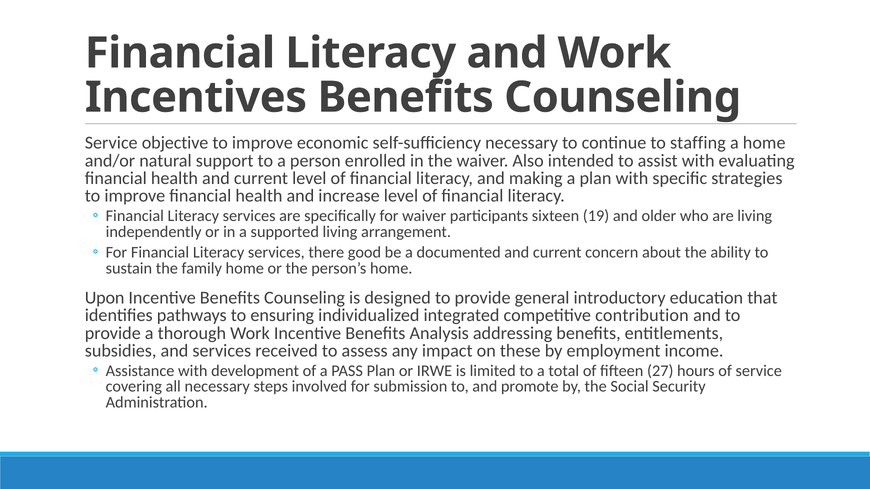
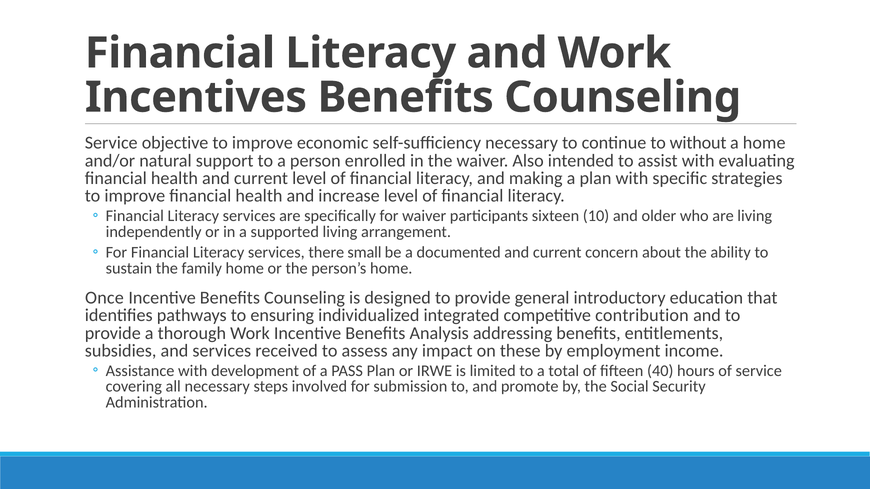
staffing: staffing -> without
19: 19 -> 10
good: good -> small
Upon: Upon -> Once
27: 27 -> 40
